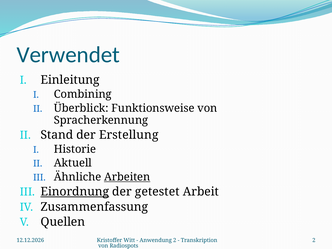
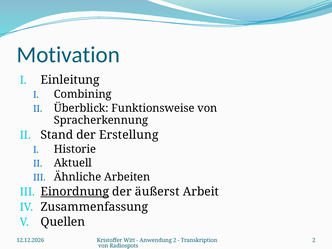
Verwendet: Verwendet -> Motivation
Arbeiten underline: present -> none
getestet: getestet -> äußerst
